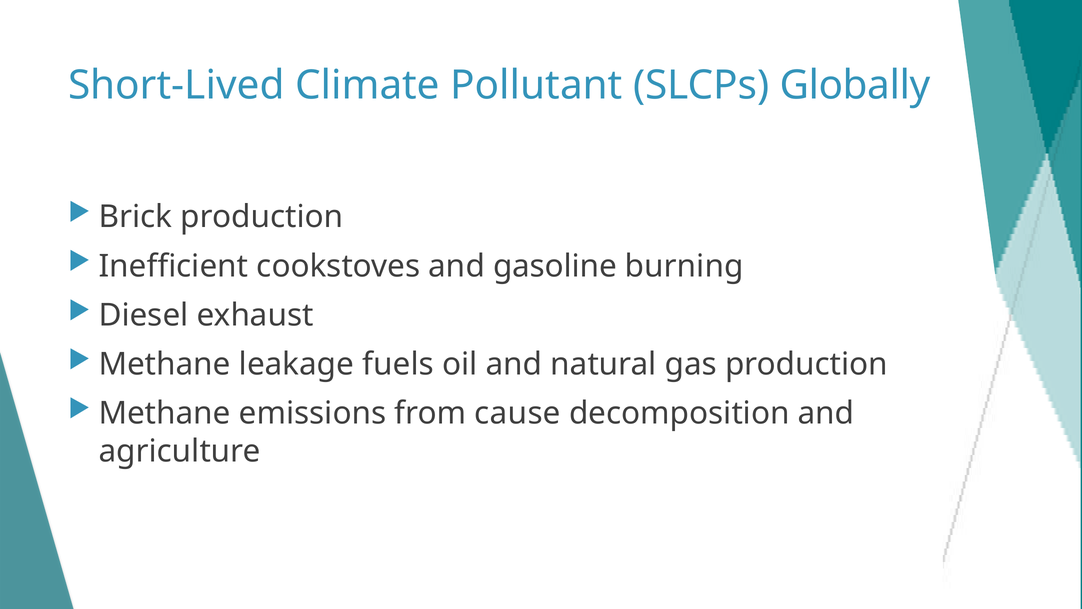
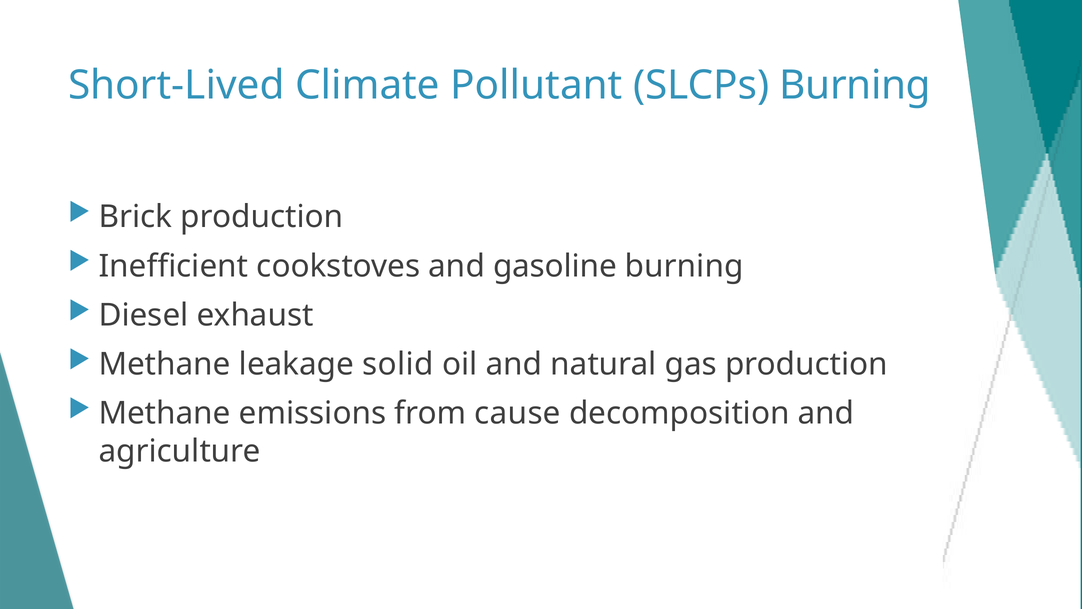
SLCPs Globally: Globally -> Burning
fuels: fuels -> solid
